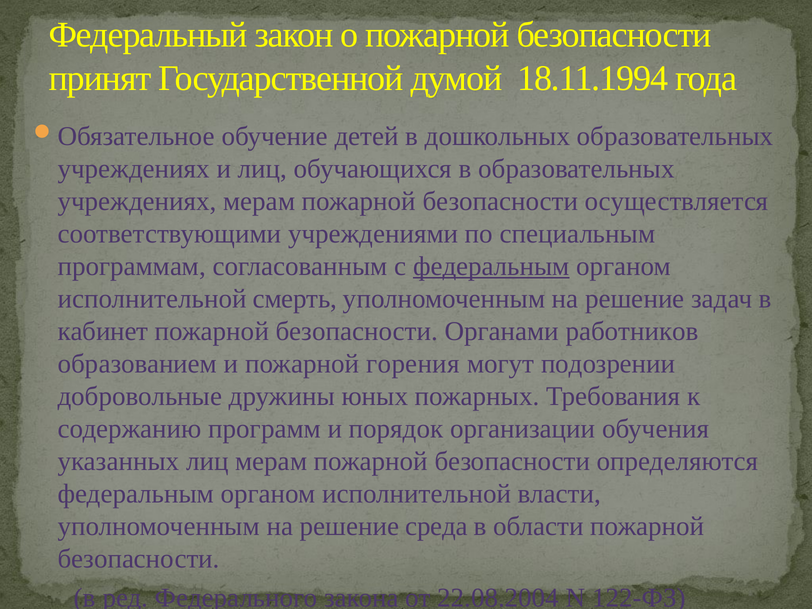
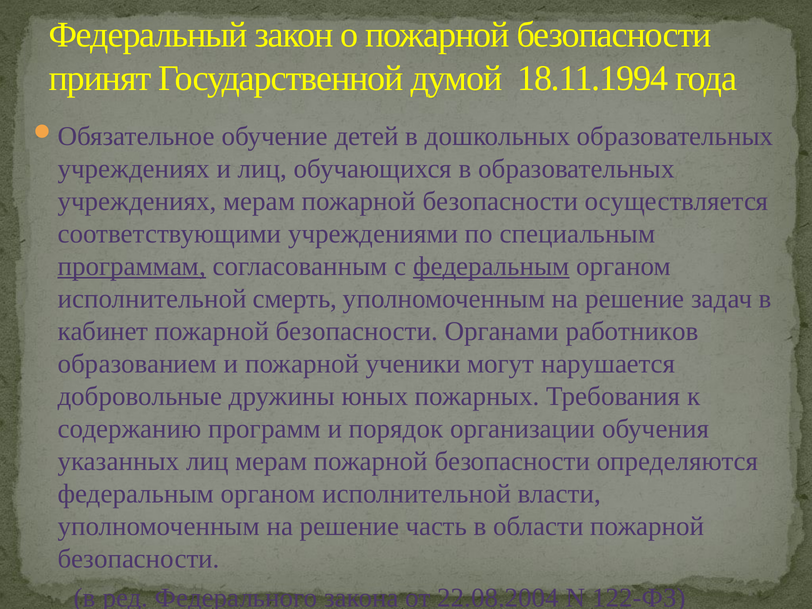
программам underline: none -> present
горения: горения -> ученики
подозрении: подозрении -> нарушается
среда: среда -> часть
